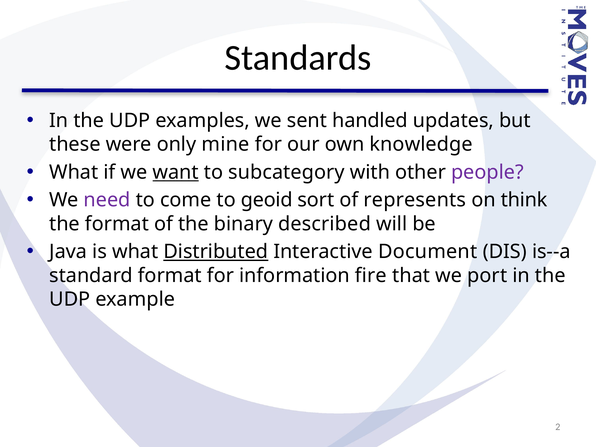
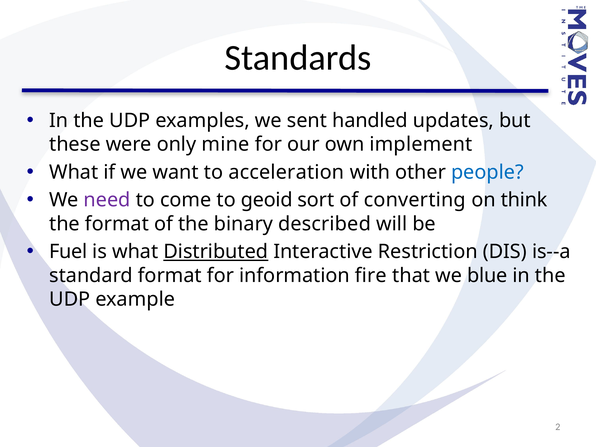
knowledge: knowledge -> implement
want underline: present -> none
subcategory: subcategory -> acceleration
people colour: purple -> blue
represents: represents -> converting
Java: Java -> Fuel
Document: Document -> Restriction
port: port -> blue
